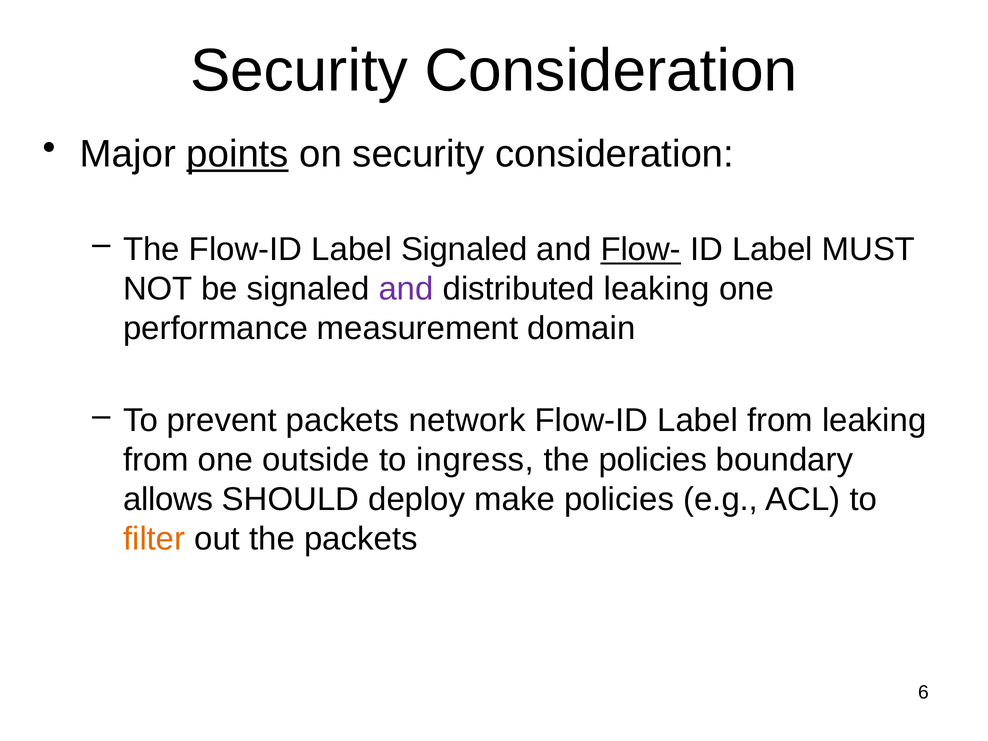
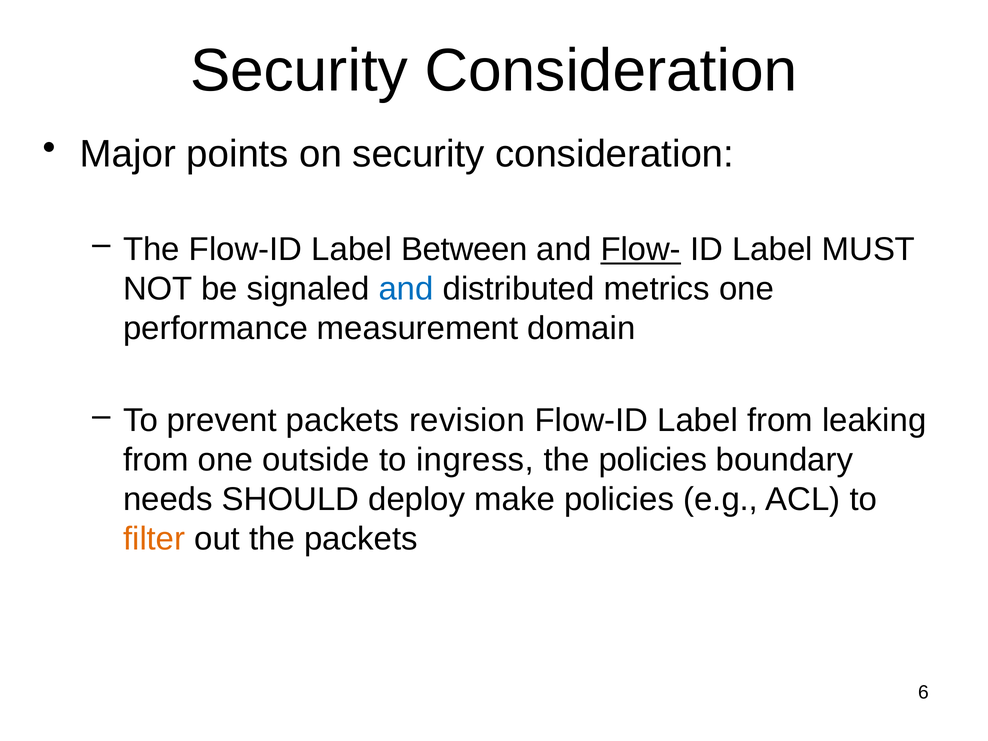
points underline: present -> none
Label Signaled: Signaled -> Between
and at (406, 289) colour: purple -> blue
distributed leaking: leaking -> metrics
network: network -> revision
allows: allows -> needs
